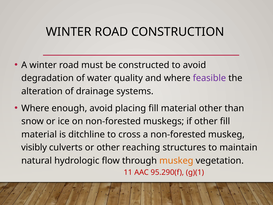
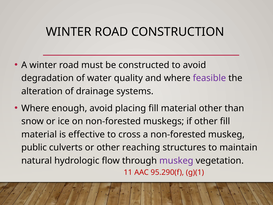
ditchline: ditchline -> effective
visibly: visibly -> public
muskeg at (176, 160) colour: orange -> purple
